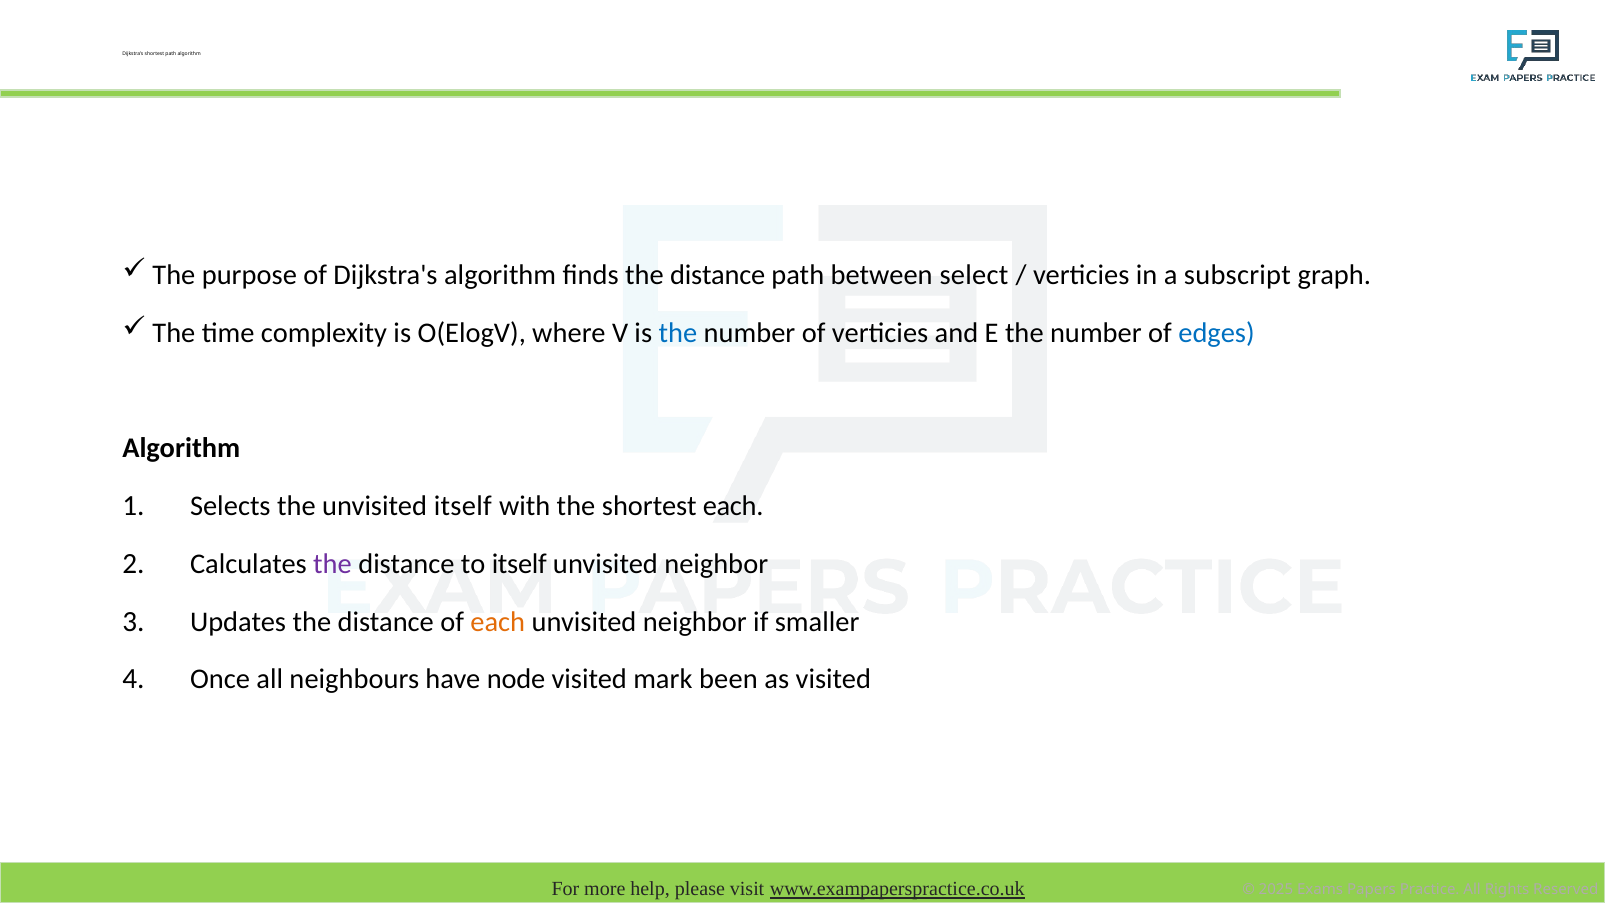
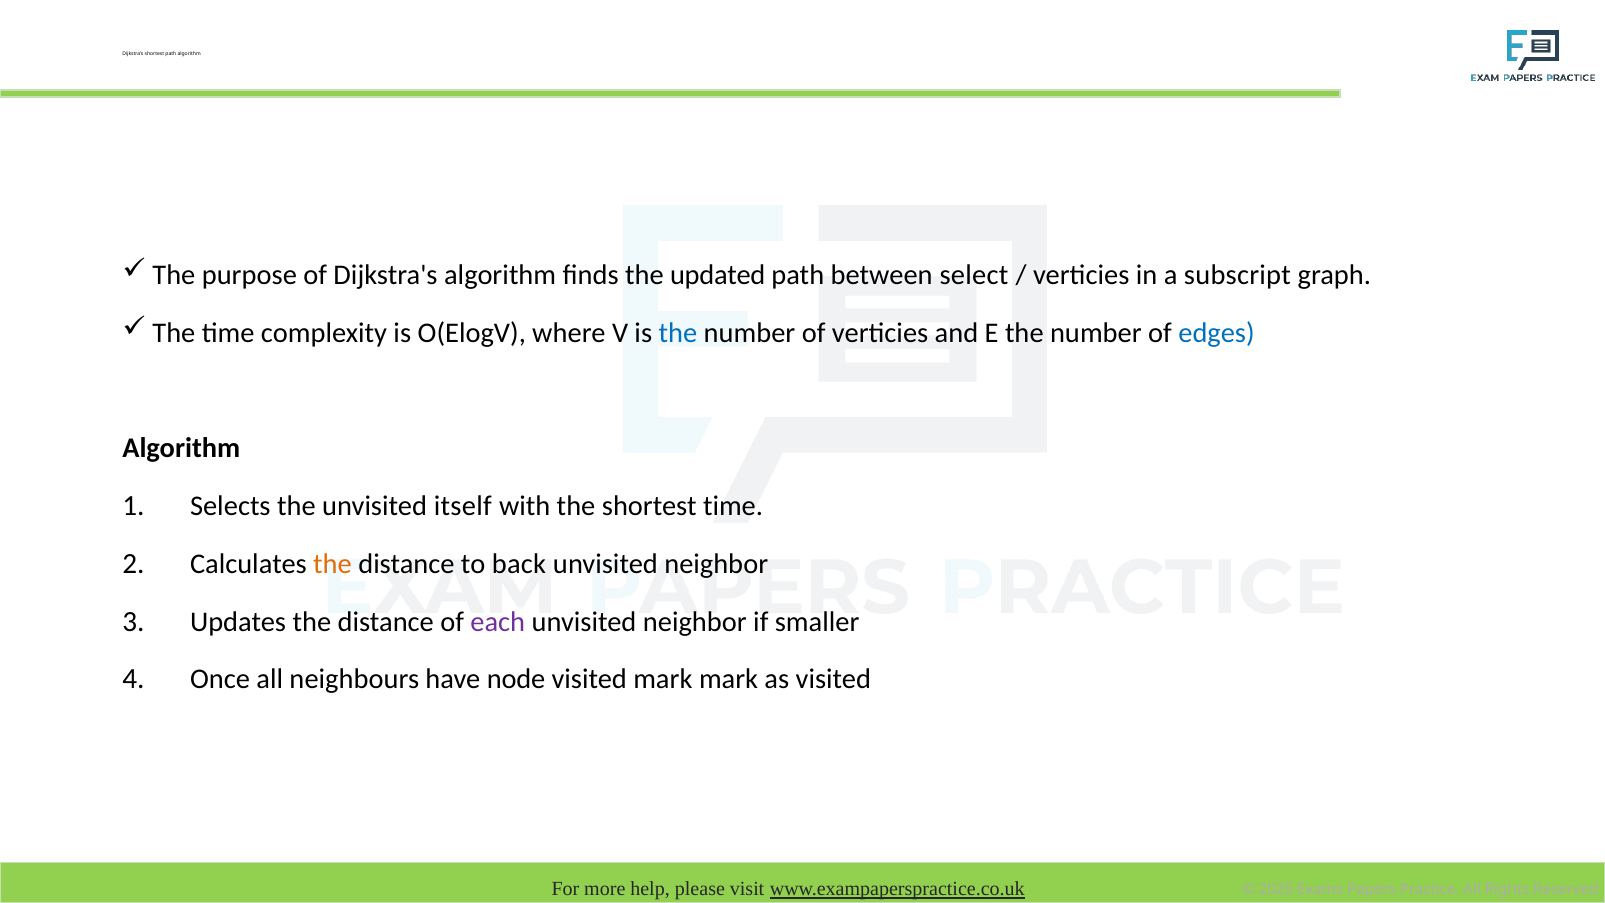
finds the distance: distance -> updated
shortest each: each -> time
the at (332, 564) colour: purple -> orange
to itself: itself -> back
each at (498, 622) colour: orange -> purple
mark been: been -> mark
